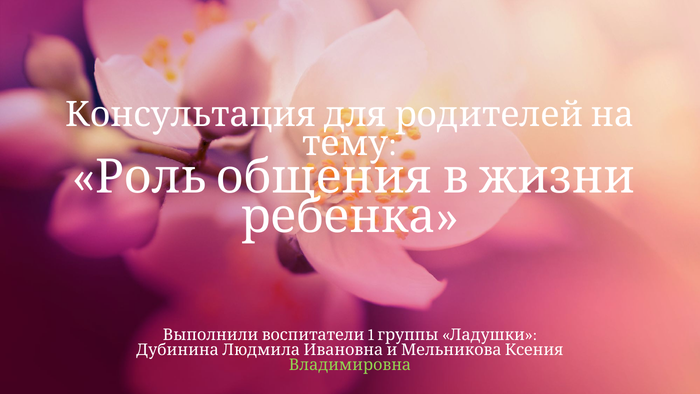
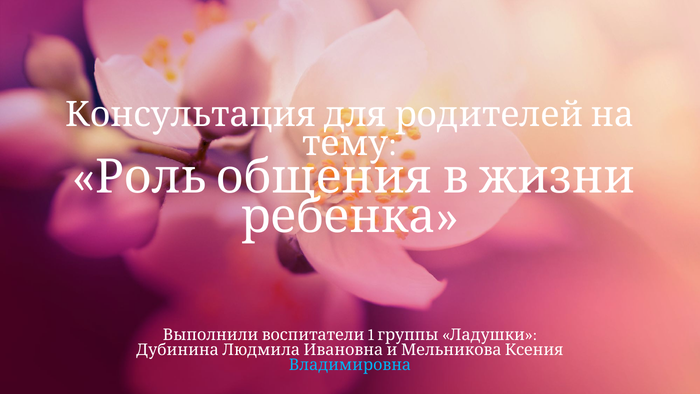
Владимировна colour: light green -> light blue
